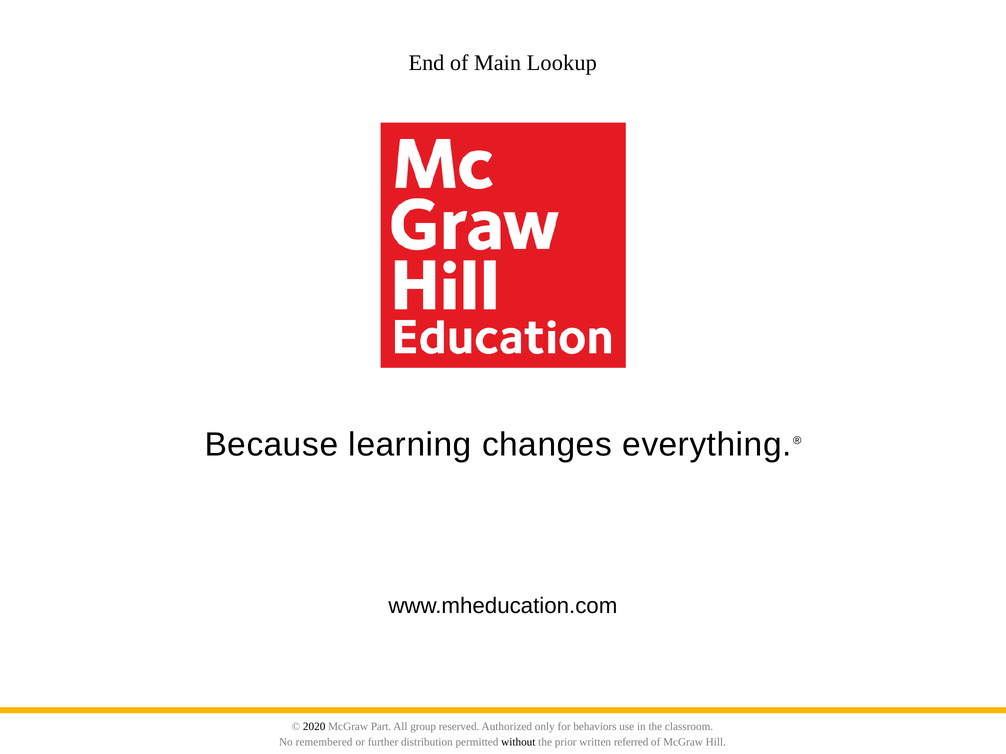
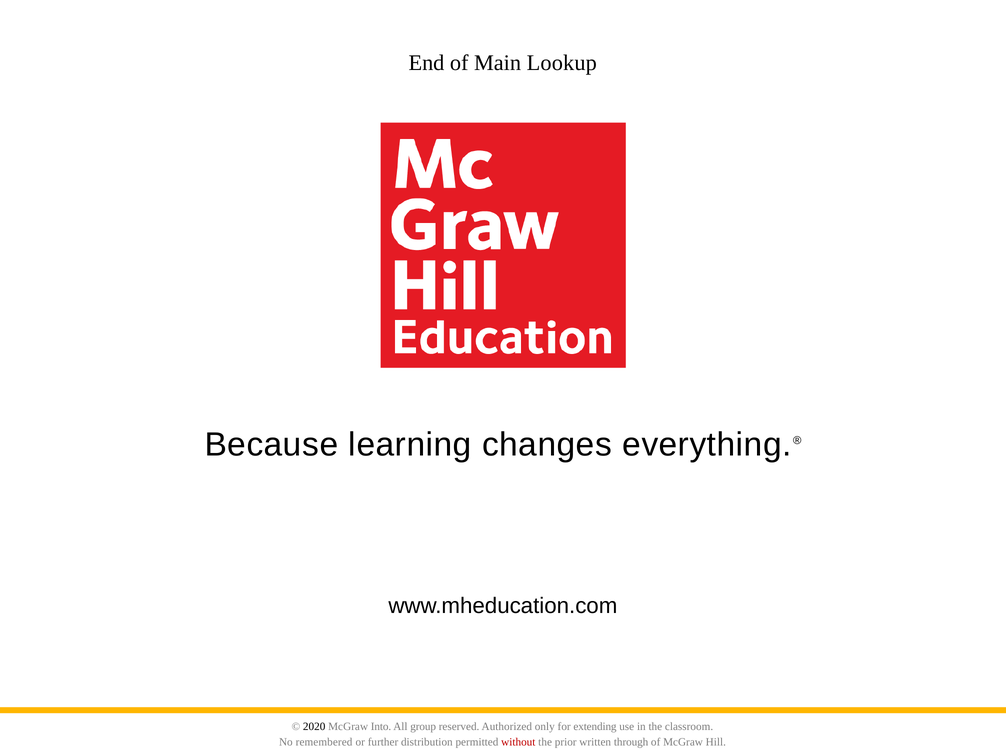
Part: Part -> Into
behaviors: behaviors -> extending
without colour: black -> red
referred: referred -> through
